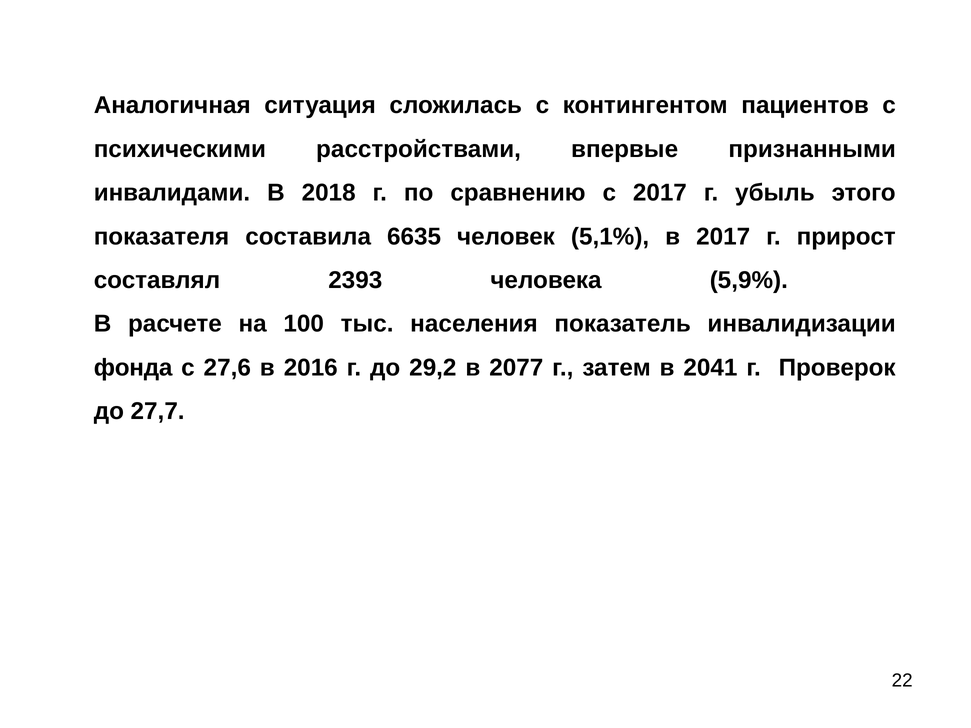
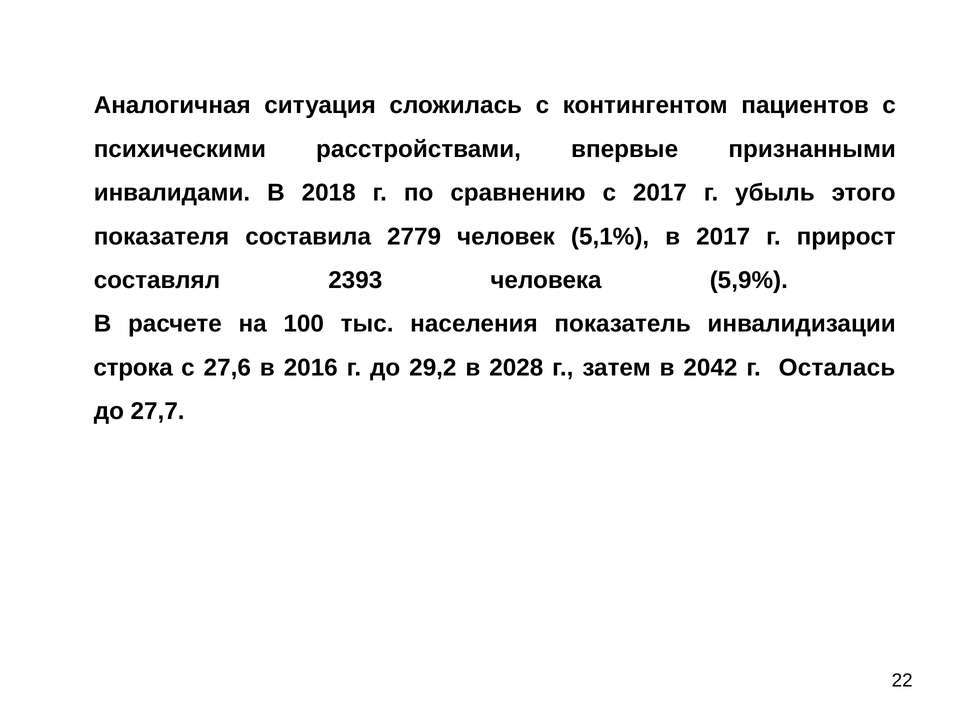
6635: 6635 -> 2779
фонда: фонда -> cтрока
2077: 2077 -> 2028
2041: 2041 -> 2042
Проверок: Проверок -> Осталась
